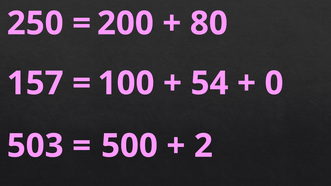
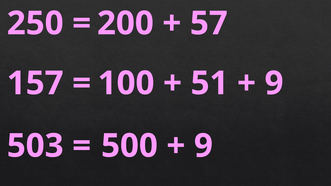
80: 80 -> 57
54: 54 -> 51
0 at (274, 83): 0 -> 9
2 at (203, 146): 2 -> 9
